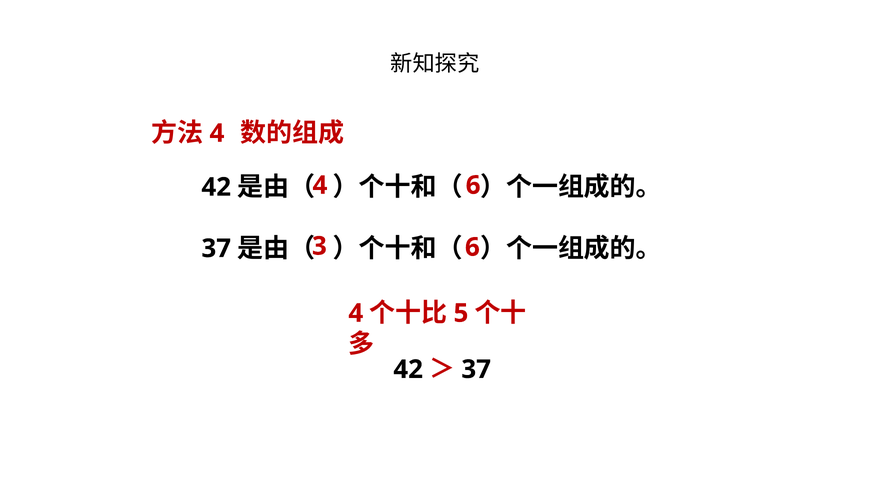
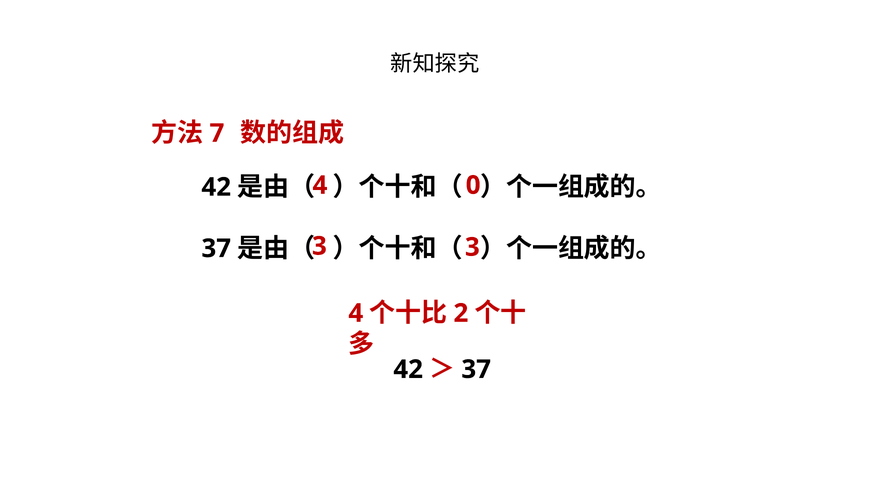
4 at (217, 133): 4 -> 7
4 6: 6 -> 0
3 6: 6 -> 3
5: 5 -> 2
